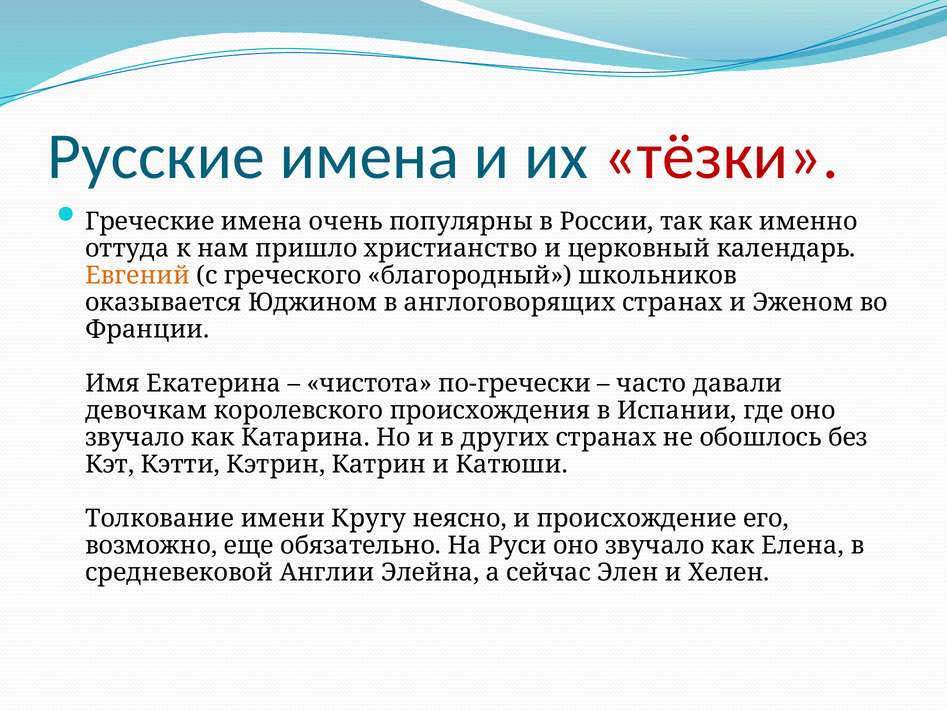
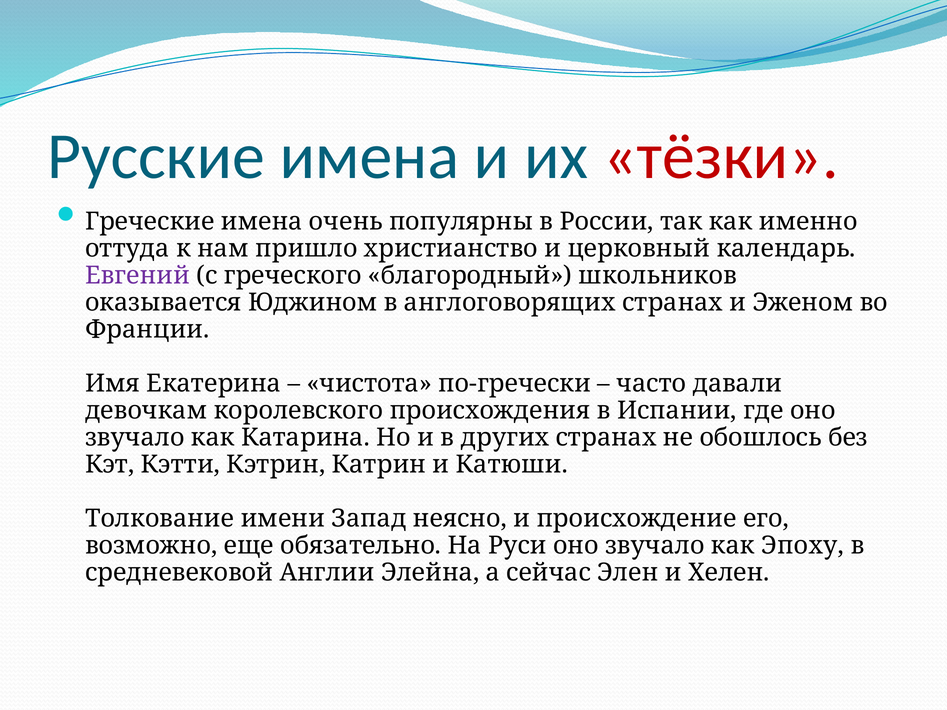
Евгений colour: orange -> purple
Кругу: Кругу -> Запад
Елена: Елена -> Эпоху
